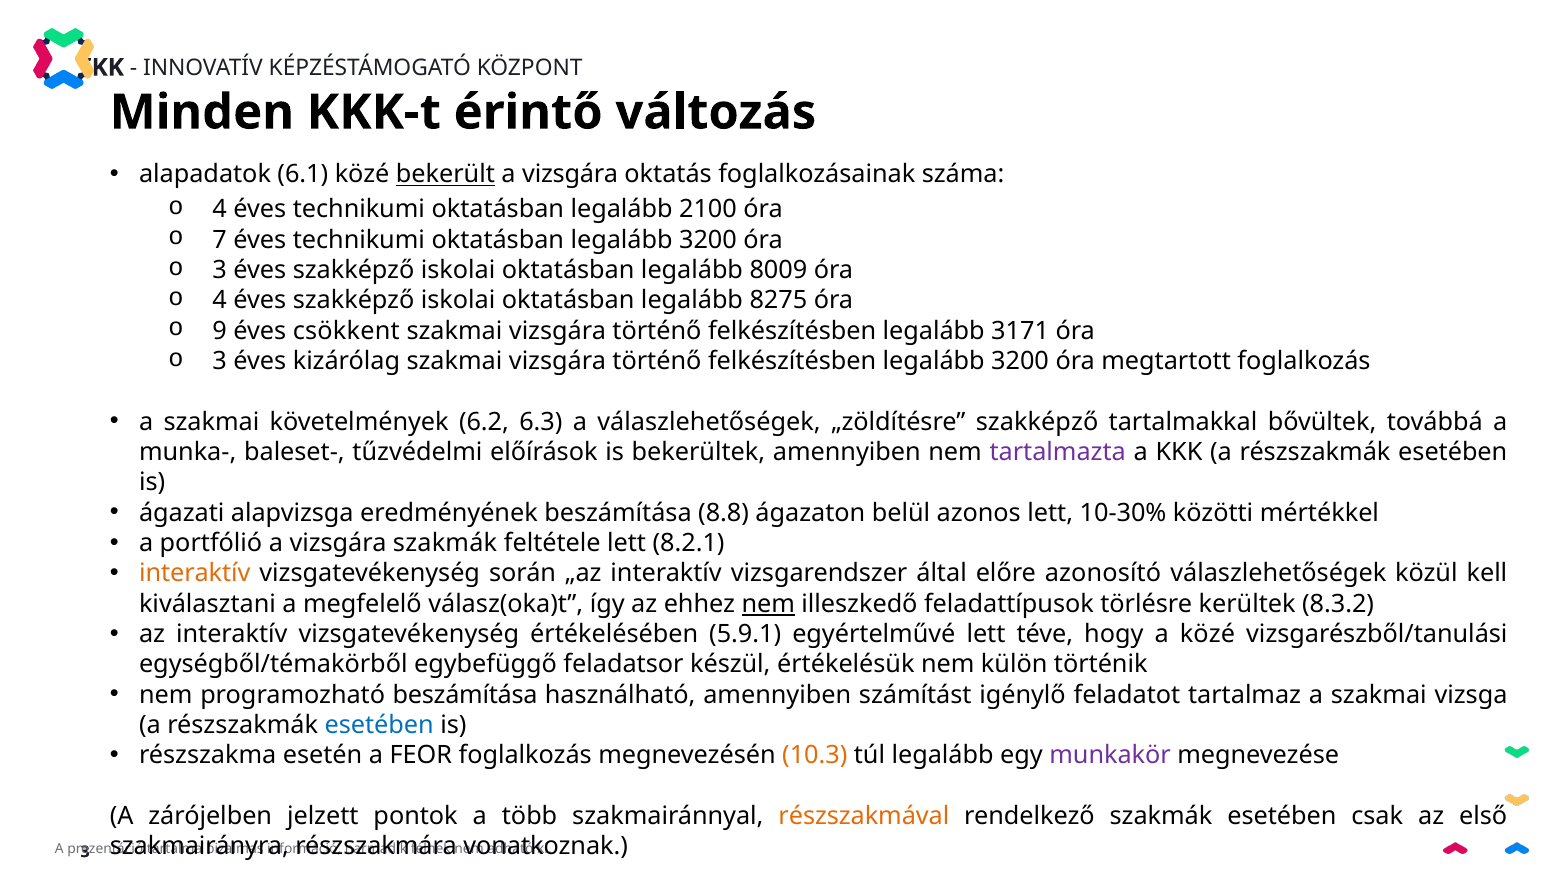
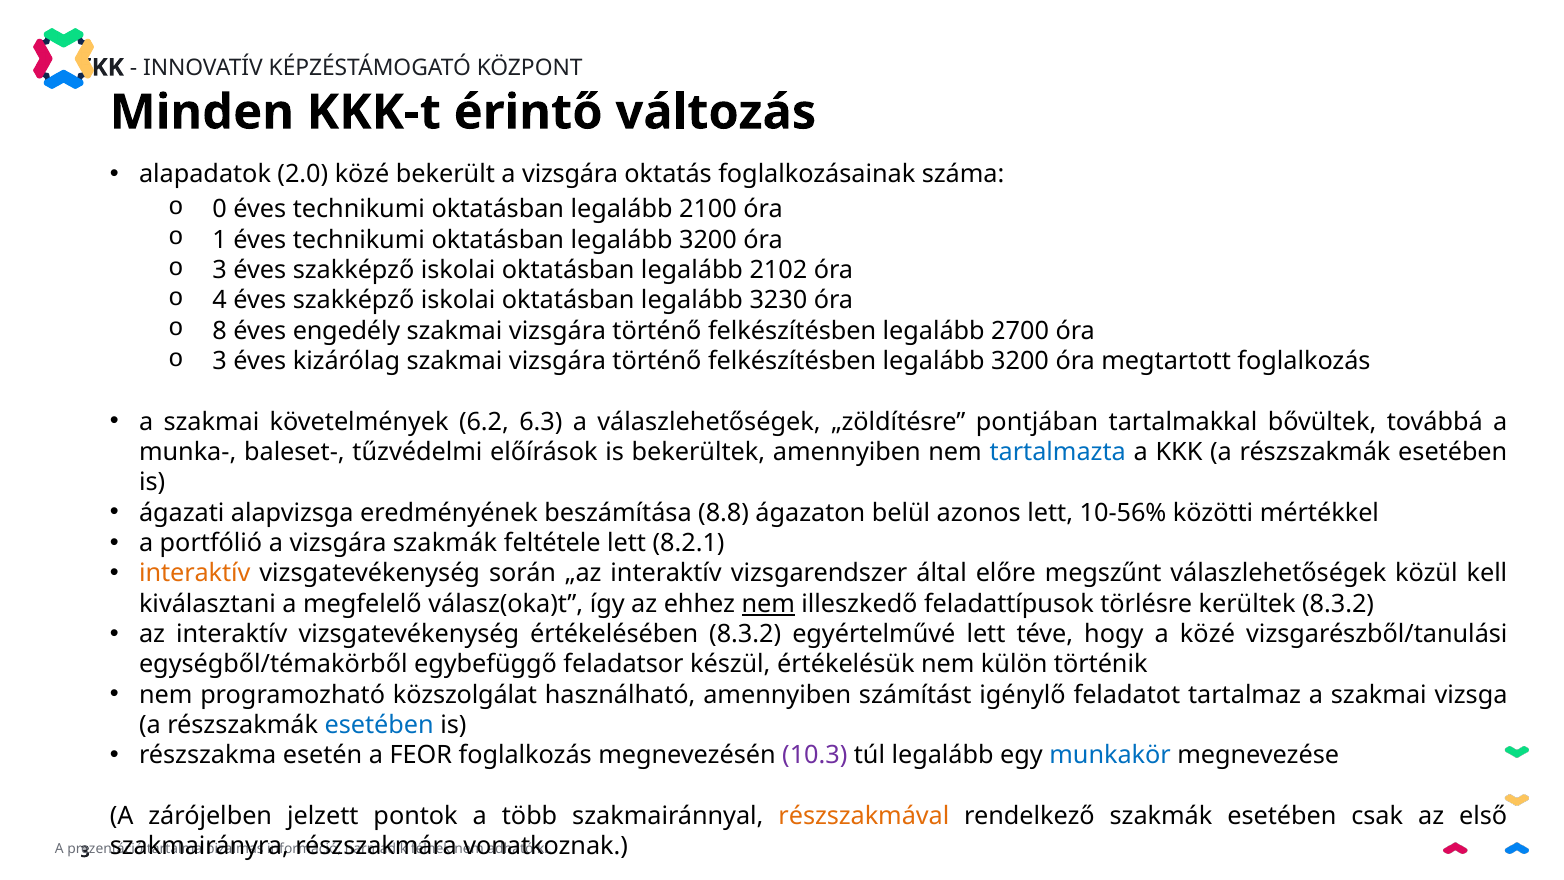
6.1: 6.1 -> 2.0
bekerült underline: present -> none
4 at (220, 210): 4 -> 0
7: 7 -> 1
8009: 8009 -> 2102
8275: 8275 -> 3230
9: 9 -> 8
csökkent: csökkent -> engedély
3171: 3171 -> 2700
„zöldítésre szakképző: szakképző -> pontjában
tartalmazta colour: purple -> blue
10-30%: 10-30% -> 10-56%
azonosító: azonosító -> megszűnt
értékelésében 5.9.1: 5.9.1 -> 8.3.2
programozható beszámítása: beszámítása -> közszolgálat
10.3 colour: orange -> purple
munkakör colour: purple -> blue
